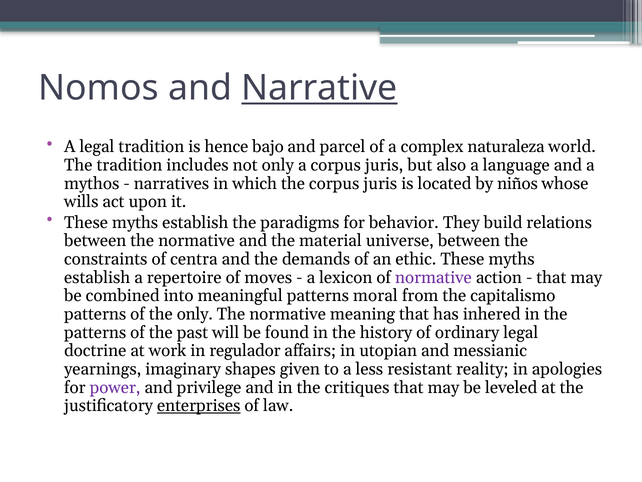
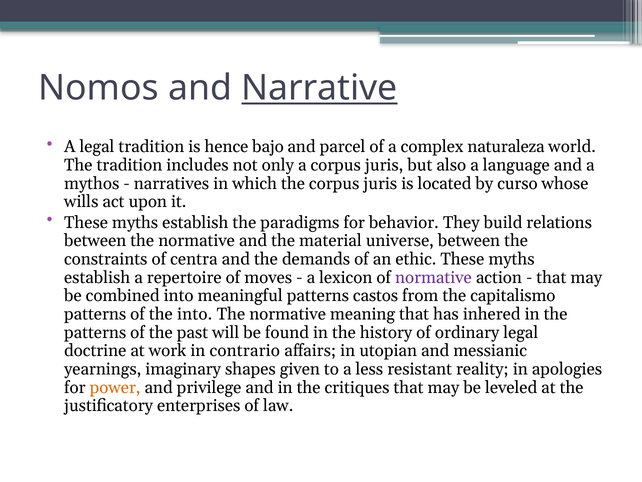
niños: niños -> curso
moral: moral -> castos
the only: only -> into
regulador: regulador -> contrario
power colour: purple -> orange
enterprises underline: present -> none
